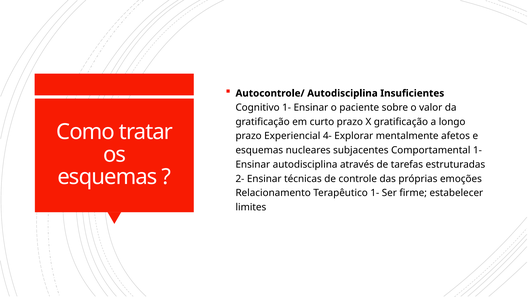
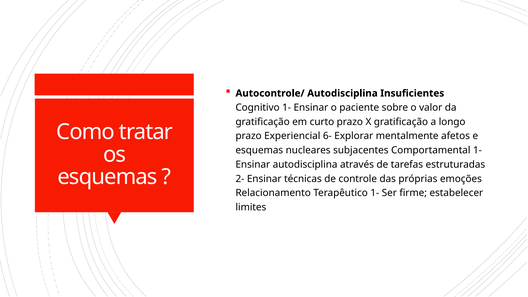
4-: 4- -> 6-
